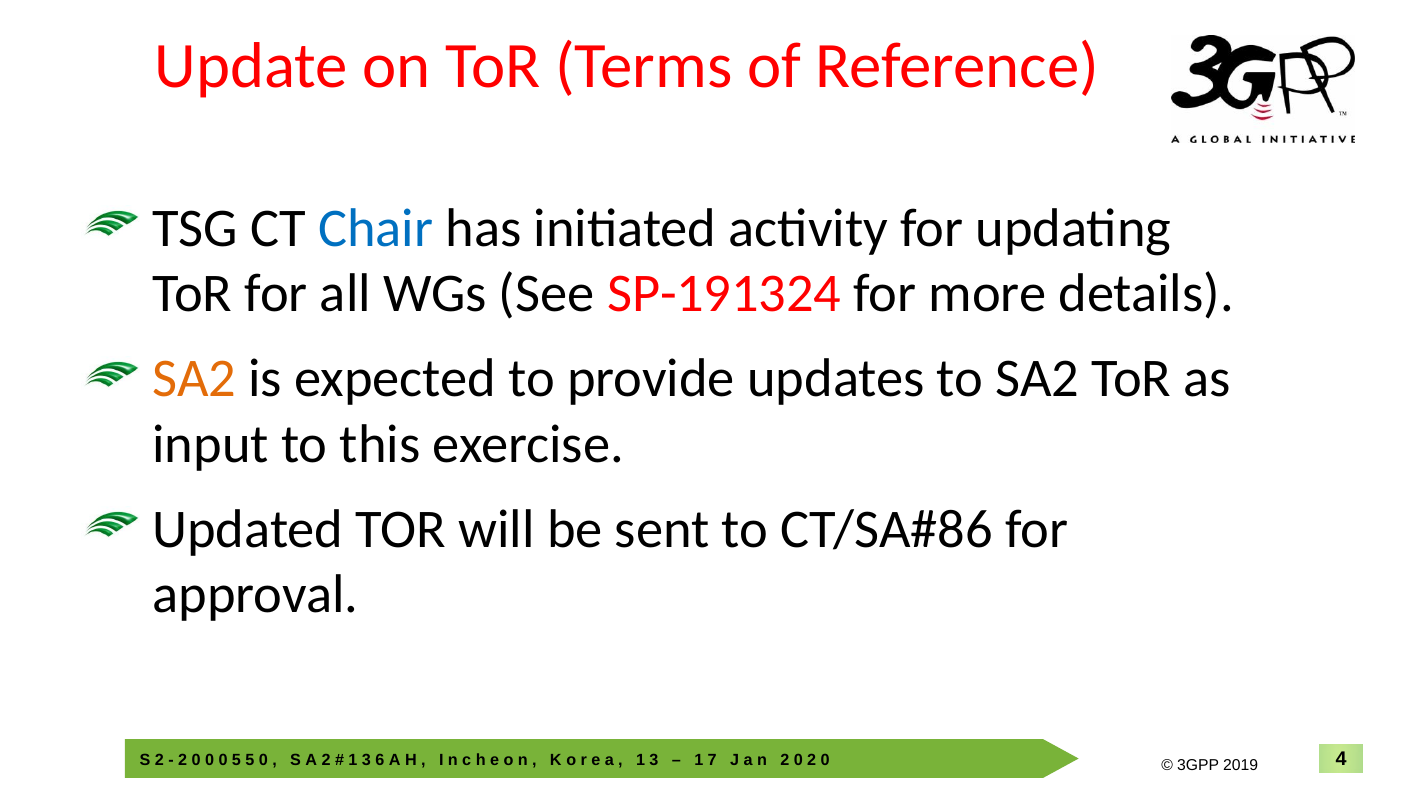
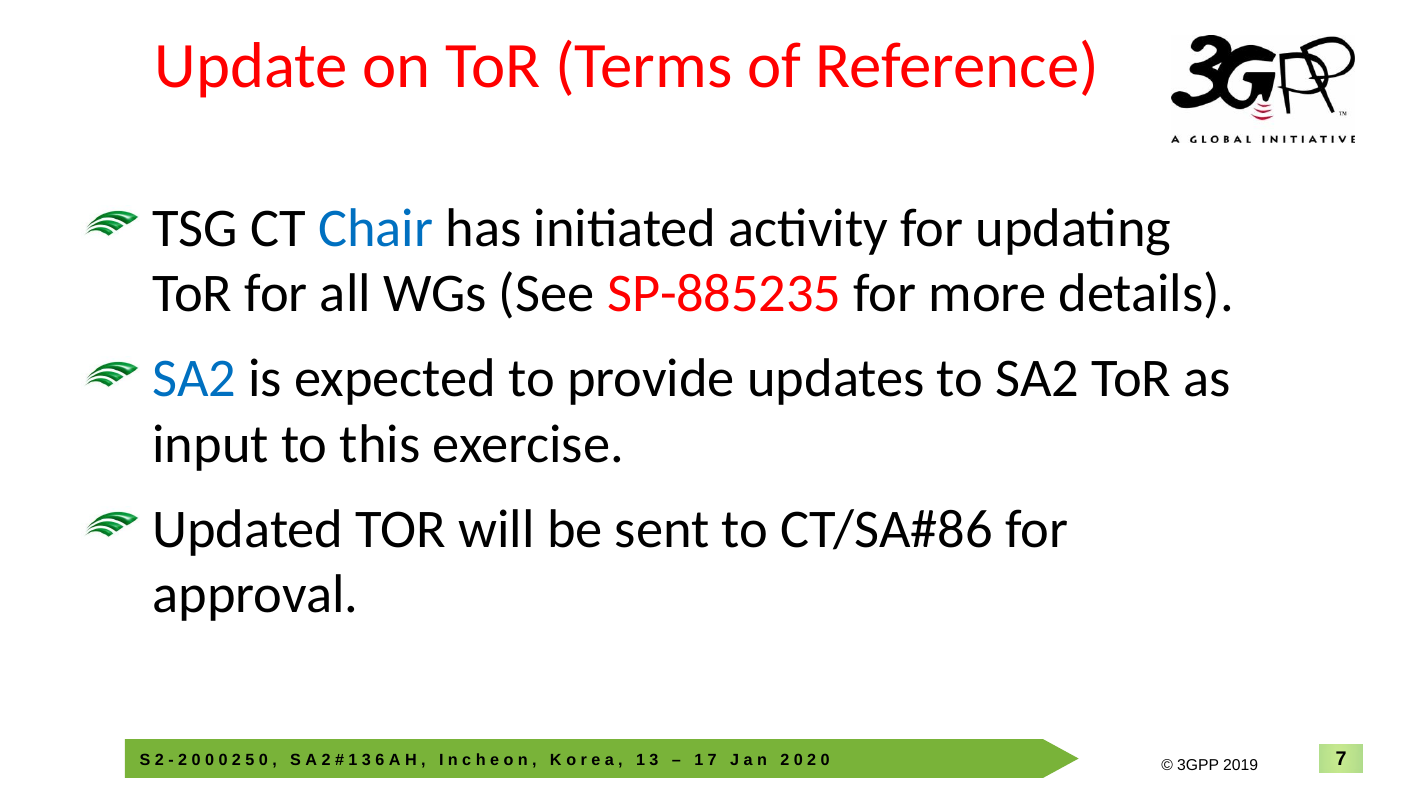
SP-191324: SP-191324 -> SP-885235
SA2 at (194, 379) colour: orange -> blue
5 at (236, 761): 5 -> 2
4 at (1341, 760): 4 -> 7
